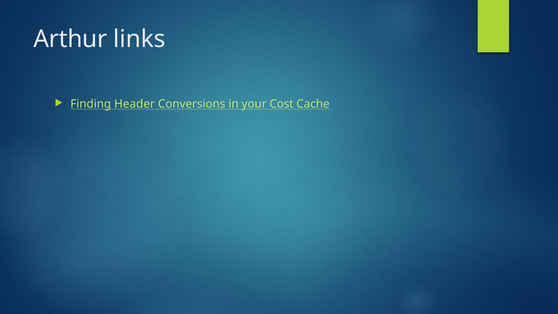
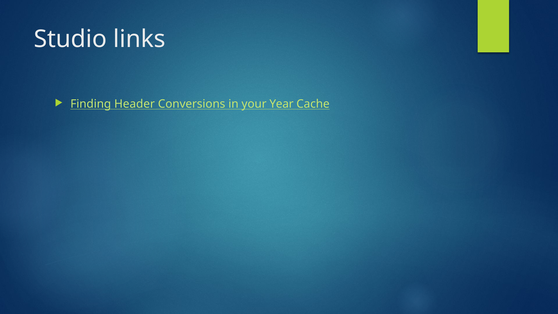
Arthur: Arthur -> Studio
Cost: Cost -> Year
